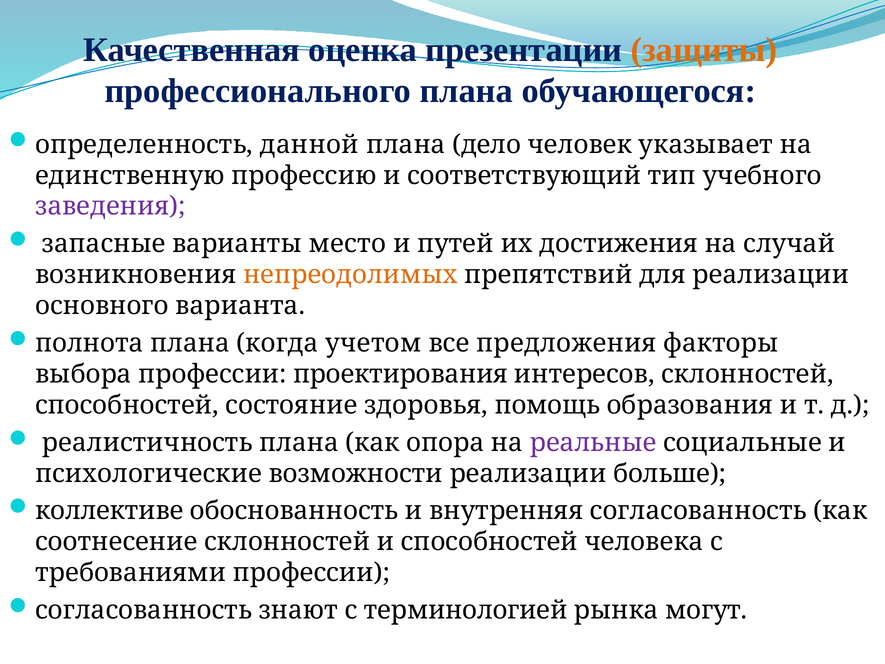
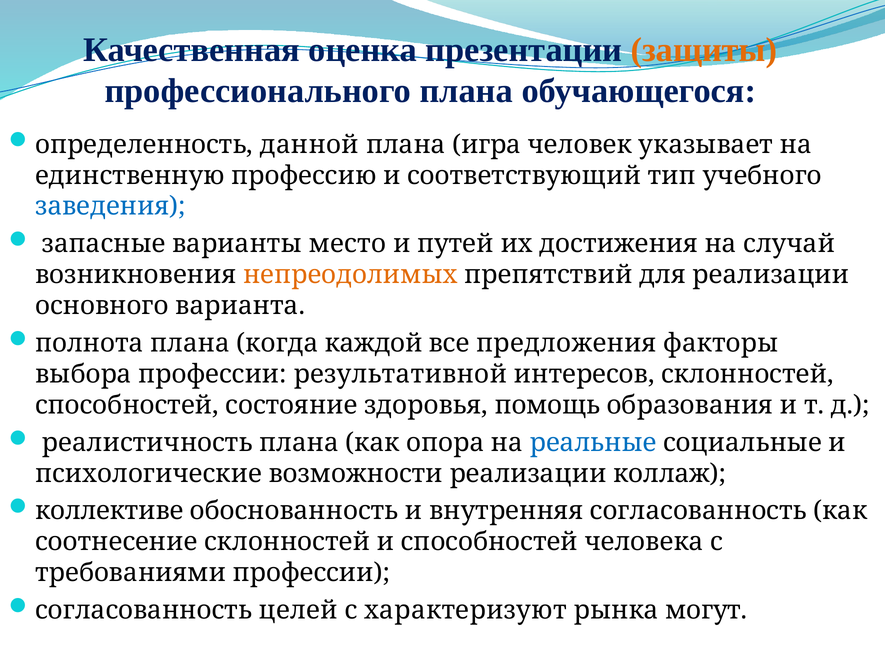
дело: дело -> игра
заведения colour: purple -> blue
учетом: учетом -> каждой
проектирования: проектирования -> результативной
реальные colour: purple -> blue
больше: больше -> коллаж
знают: знают -> целей
терминологией: терминологией -> характеризуют
